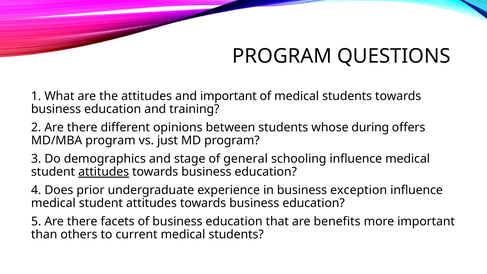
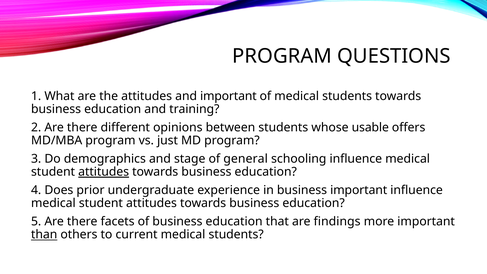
during: during -> usable
business exception: exception -> important
benefits: benefits -> findings
than underline: none -> present
